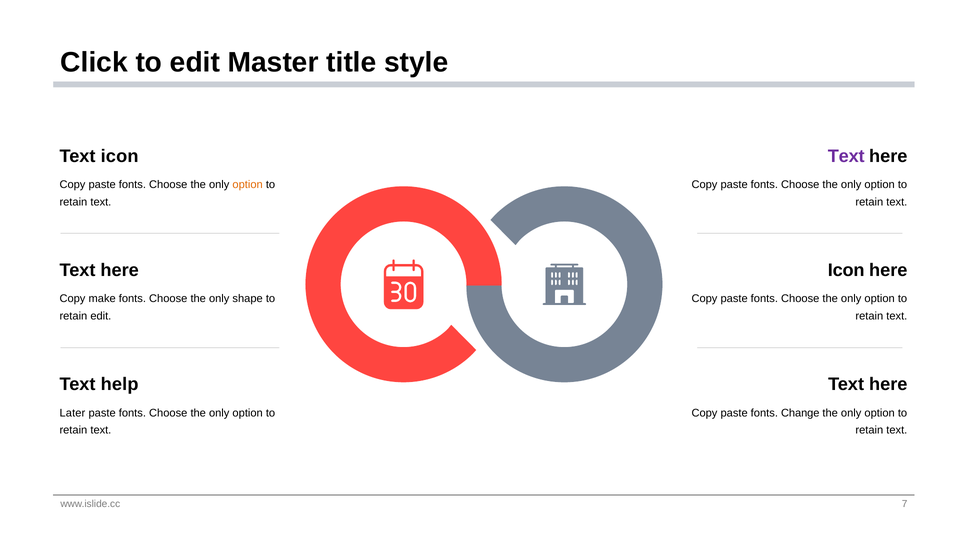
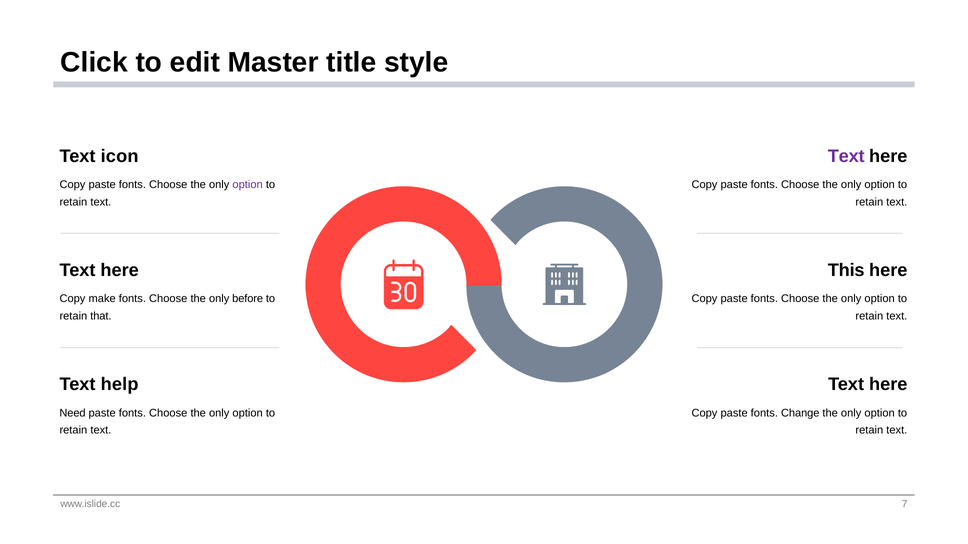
option at (248, 185) colour: orange -> purple
Icon at (846, 271): Icon -> This
shape: shape -> before
retain edit: edit -> that
Later: Later -> Need
